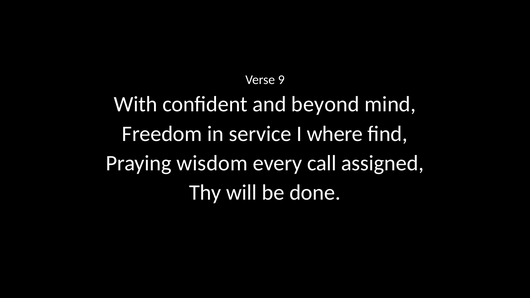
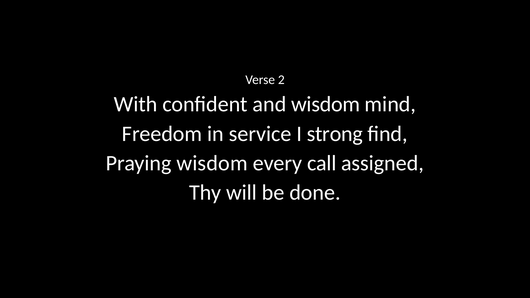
9: 9 -> 2
and beyond: beyond -> wisdom
where: where -> strong
